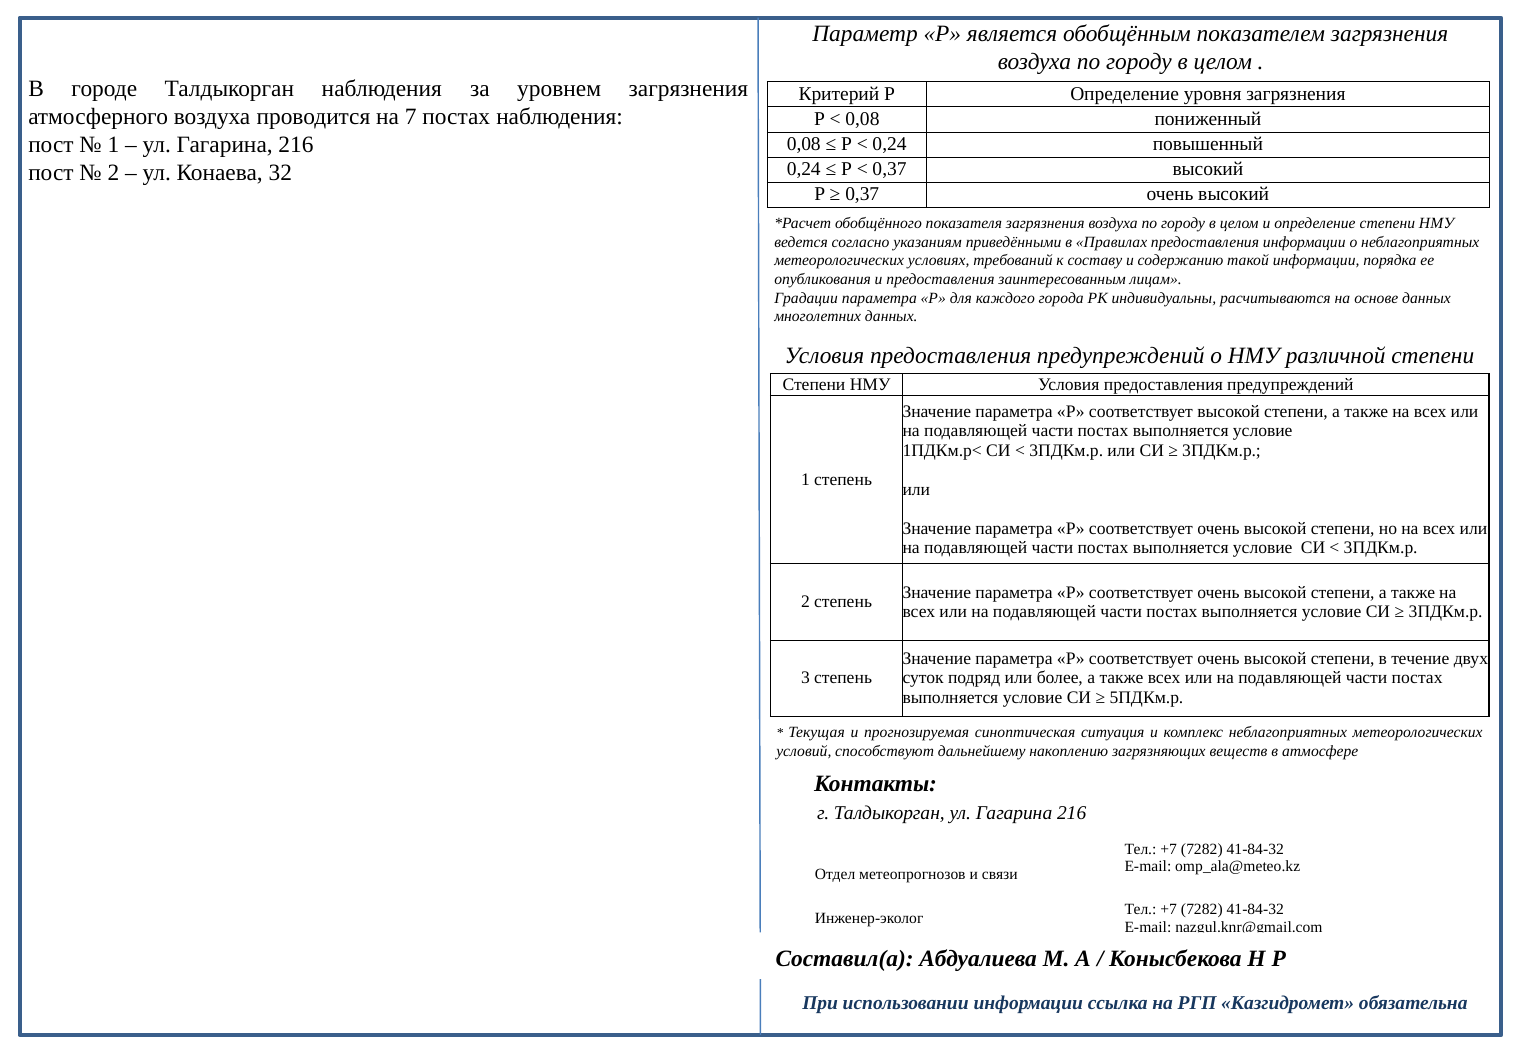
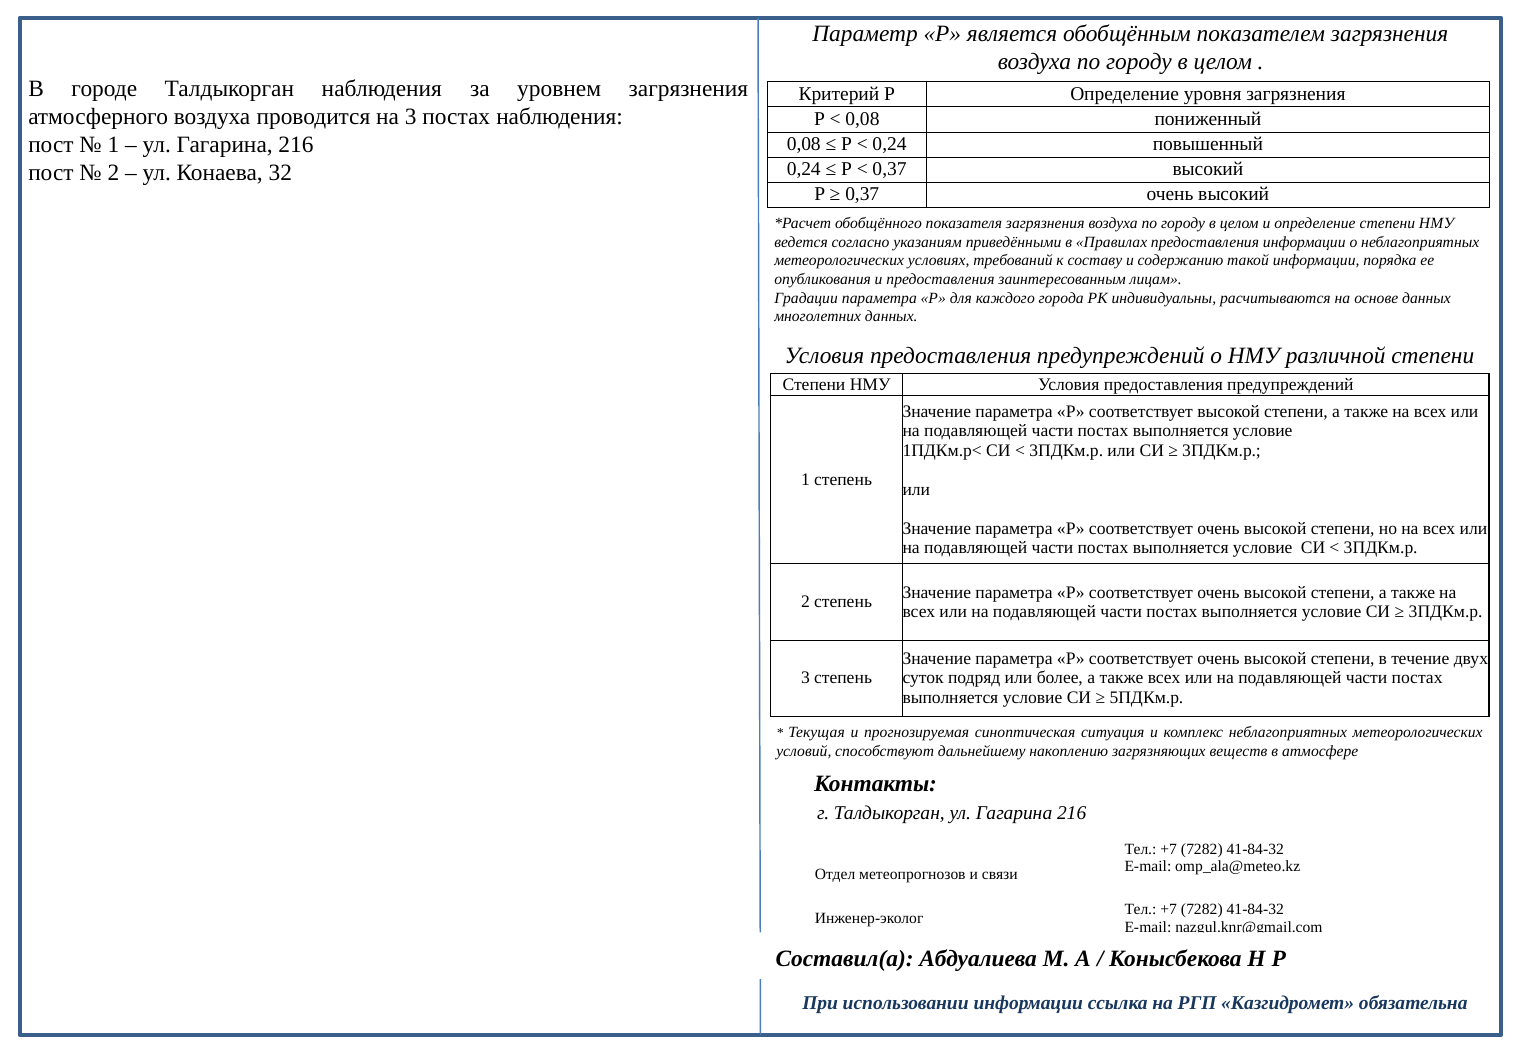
на 7: 7 -> 3
